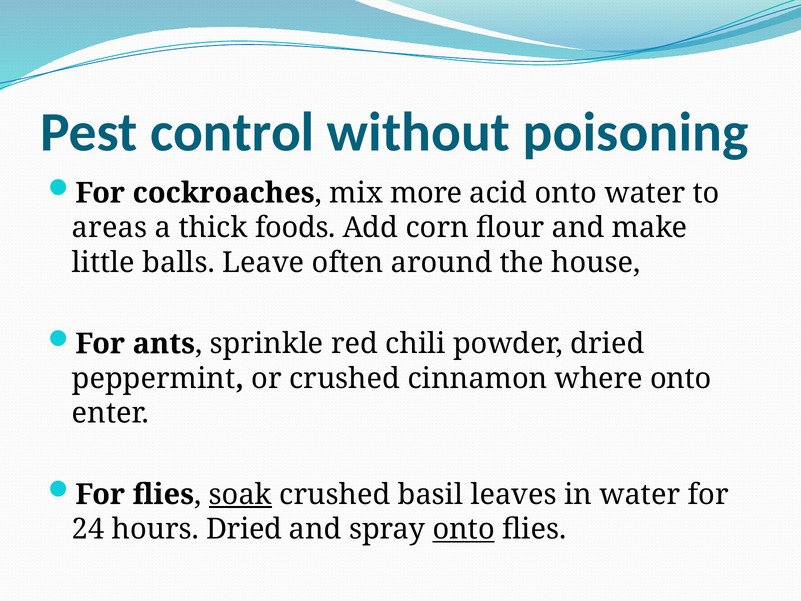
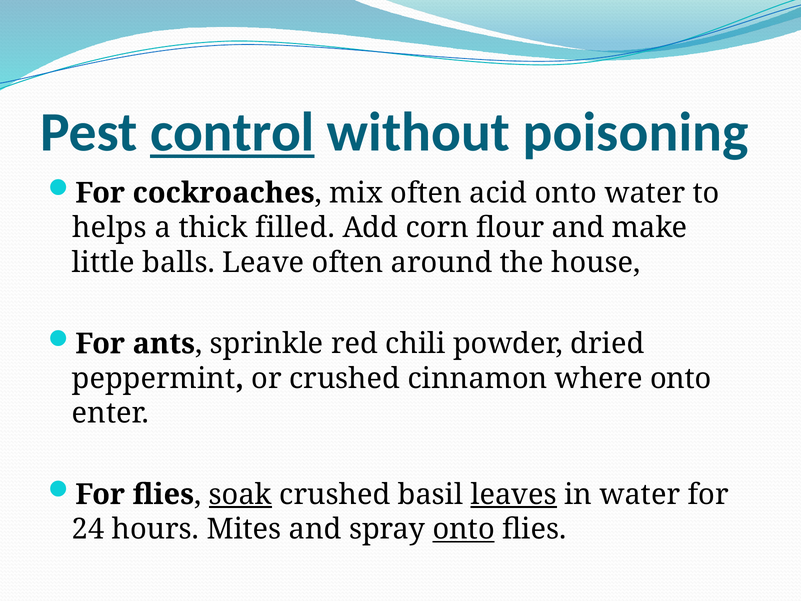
control underline: none -> present
mix more: more -> often
areas: areas -> helps
foods: foods -> filled
leaves underline: none -> present
hours Dried: Dried -> Mites
